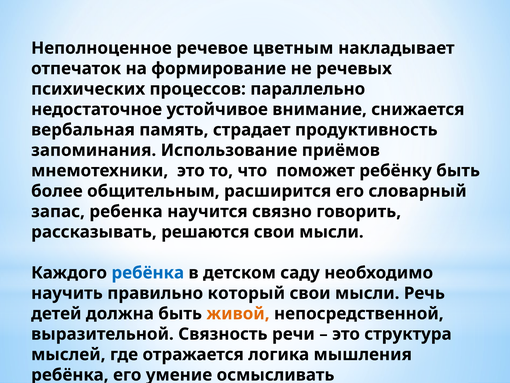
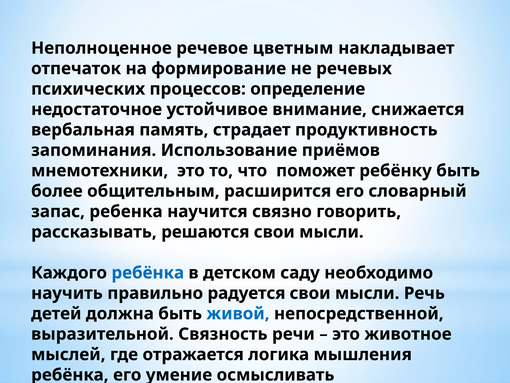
параллельно: параллельно -> определение
который: который -> радуется
живой colour: orange -> blue
структура: структура -> животное
